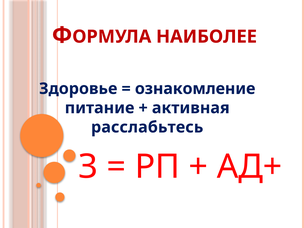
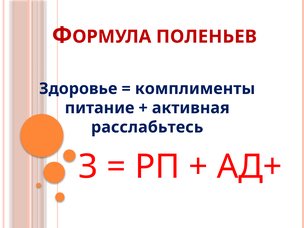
НАИБОЛЕЕ: НАИБОЛЕЕ -> ПОЛЕНЬЕВ
ознакомление: ознакомление -> комплименты
